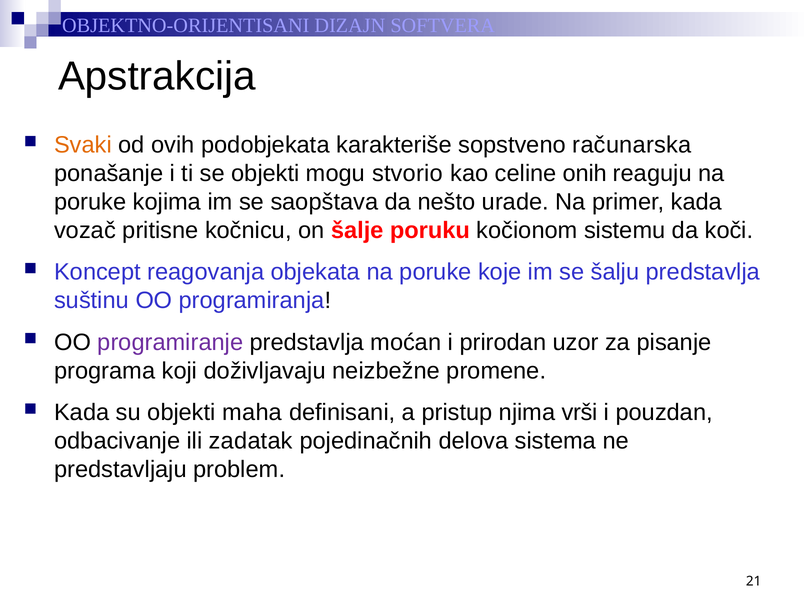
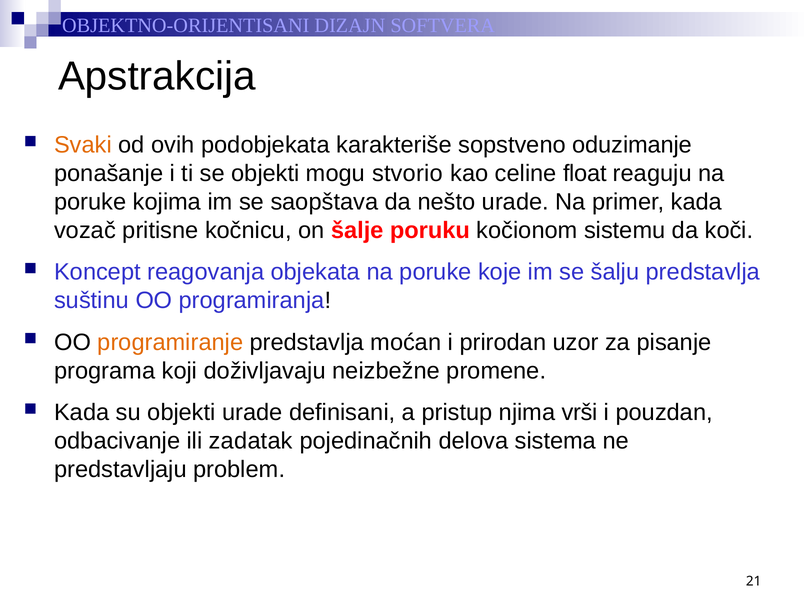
računarska: računarska -> oduzimanje
onih: onih -> float
programiranje colour: purple -> orange
objekti maha: maha -> urade
